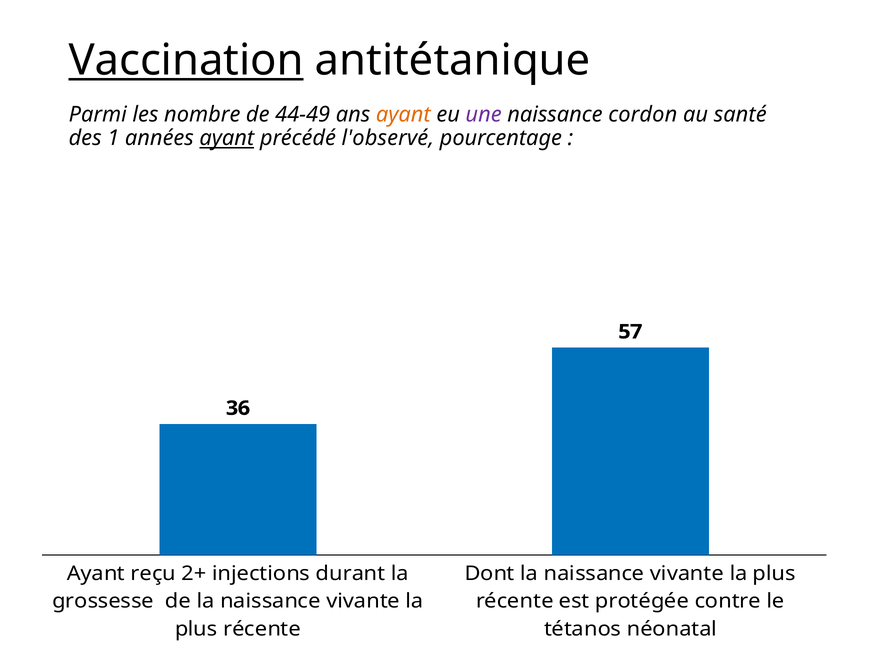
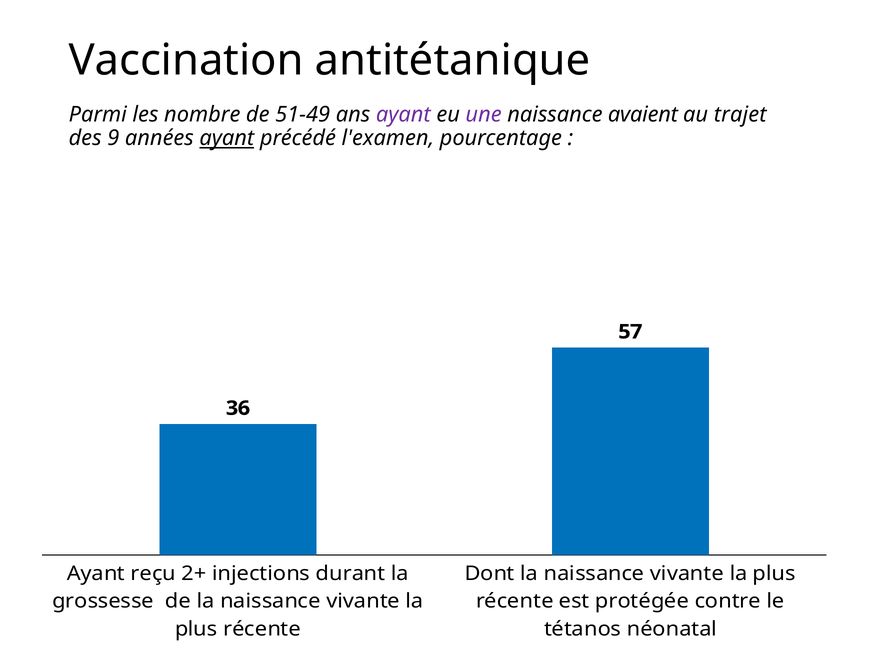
Vaccination underline: present -> none
44-49: 44-49 -> 51-49
ayant at (403, 115) colour: orange -> purple
cordon: cordon -> avaient
santé: santé -> trajet
1: 1 -> 9
l'observé: l'observé -> l'examen
